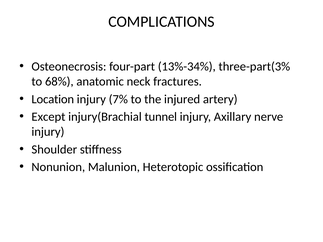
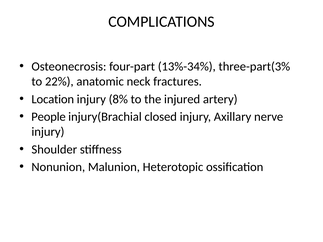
68%: 68% -> 22%
7%: 7% -> 8%
Except: Except -> People
tunnel: tunnel -> closed
